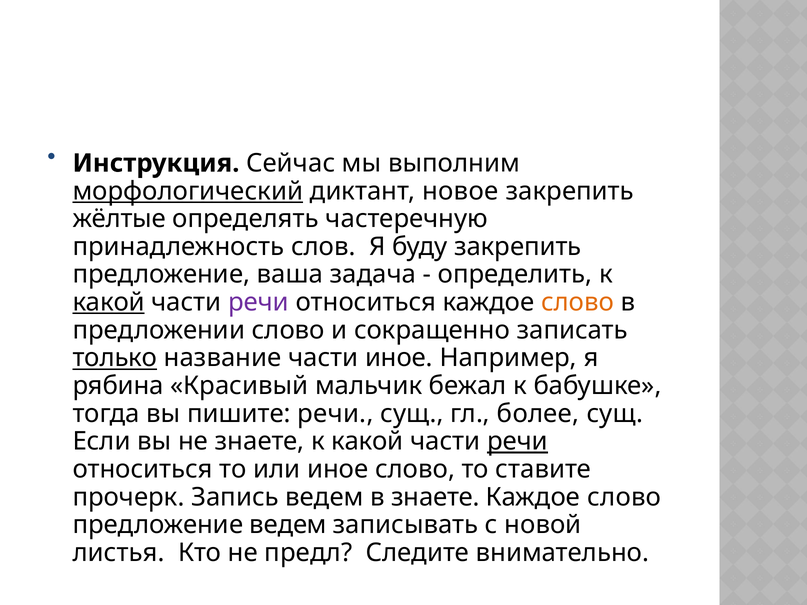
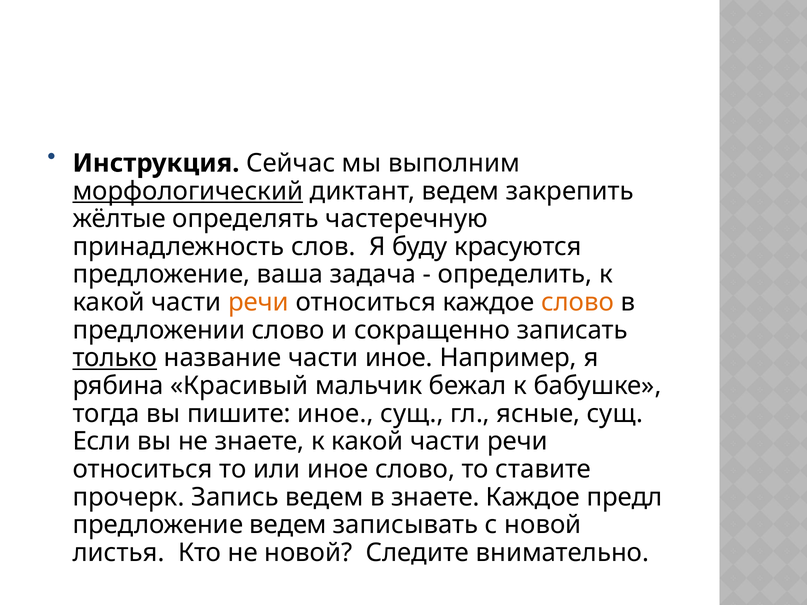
диктант новое: новое -> ведем
буду закрепить: закрепить -> красуются
какой at (109, 302) underline: present -> none
речи at (259, 302) colour: purple -> orange
пишите речи: речи -> иное
более: более -> ясные
речи at (518, 442) underline: present -> none
слово at (624, 497): слово -> предл
не предл: предл -> новой
